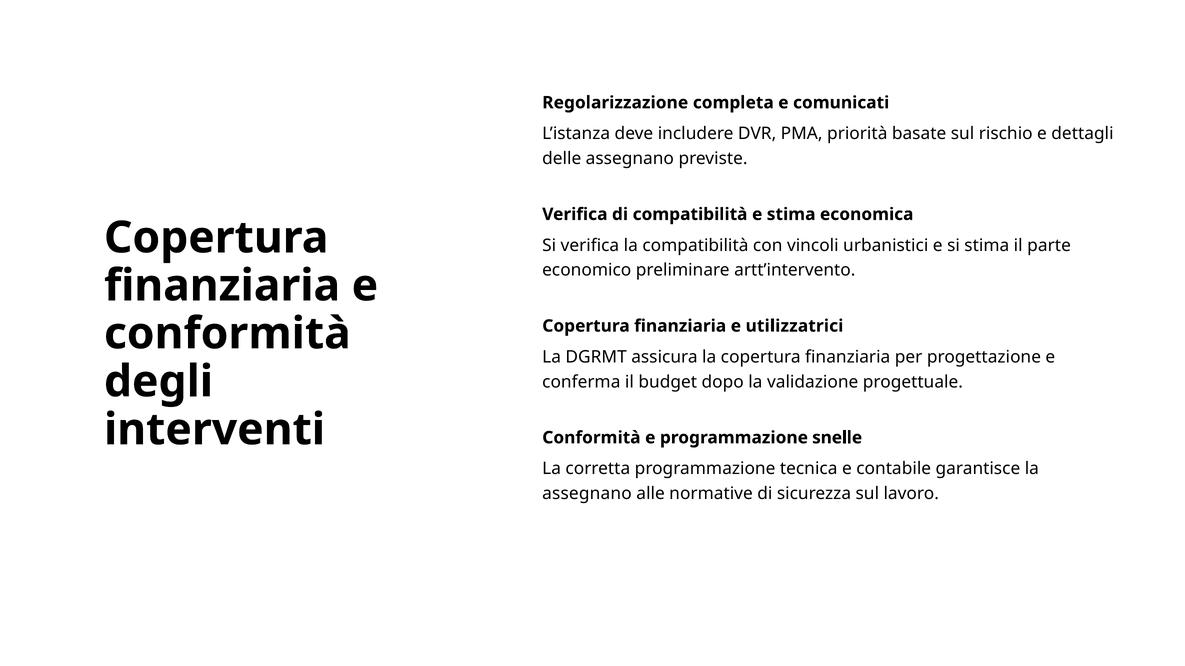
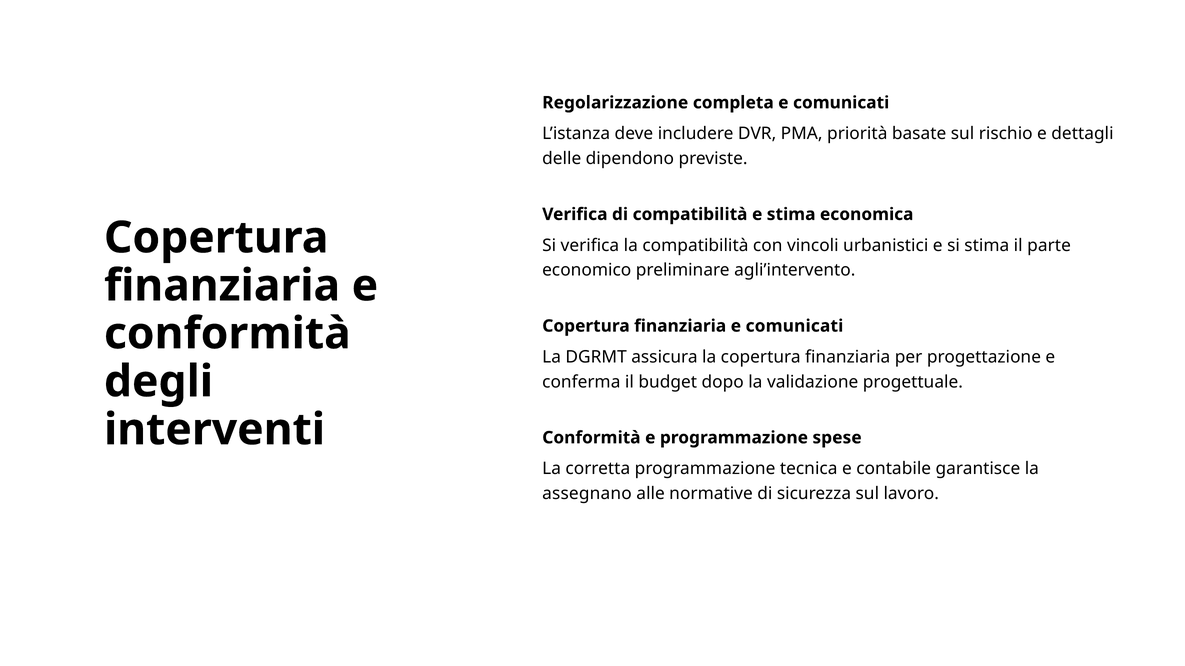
delle assegnano: assegnano -> dipendono
artt’intervento: artt’intervento -> agli’intervento
finanziaria e utilizzatrici: utilizzatrici -> comunicati
snelle: snelle -> spese
